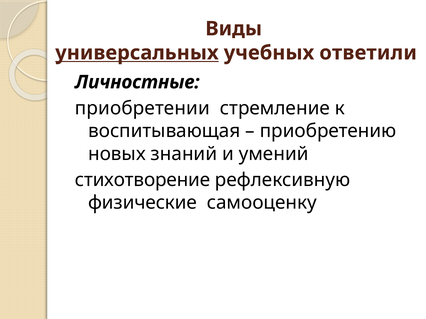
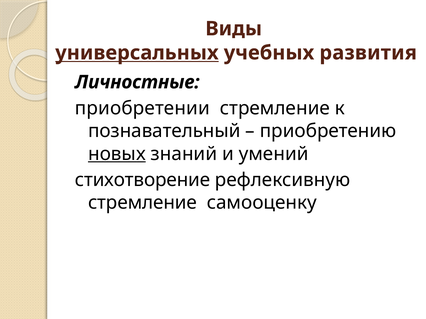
ответили: ответили -> развития
воспитывающая: воспитывающая -> познавательный
новых underline: none -> present
физические at (143, 203): физические -> стремление
